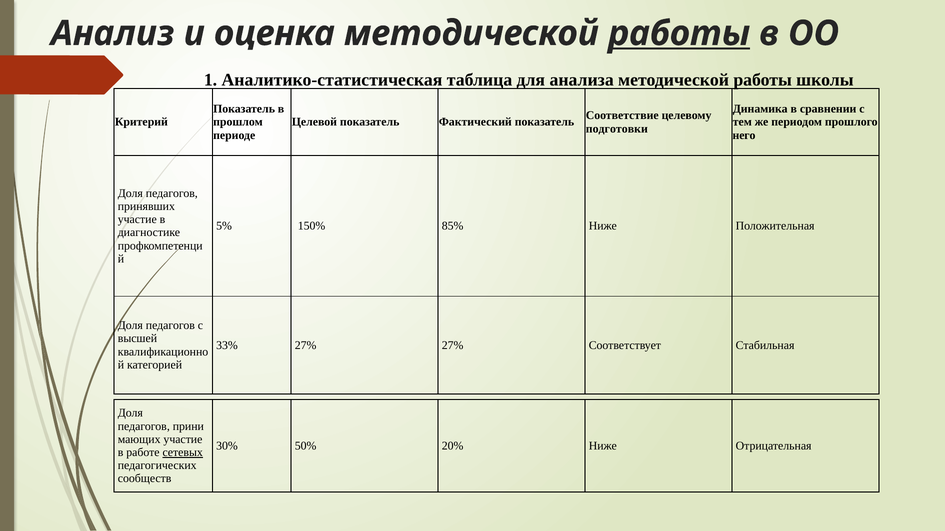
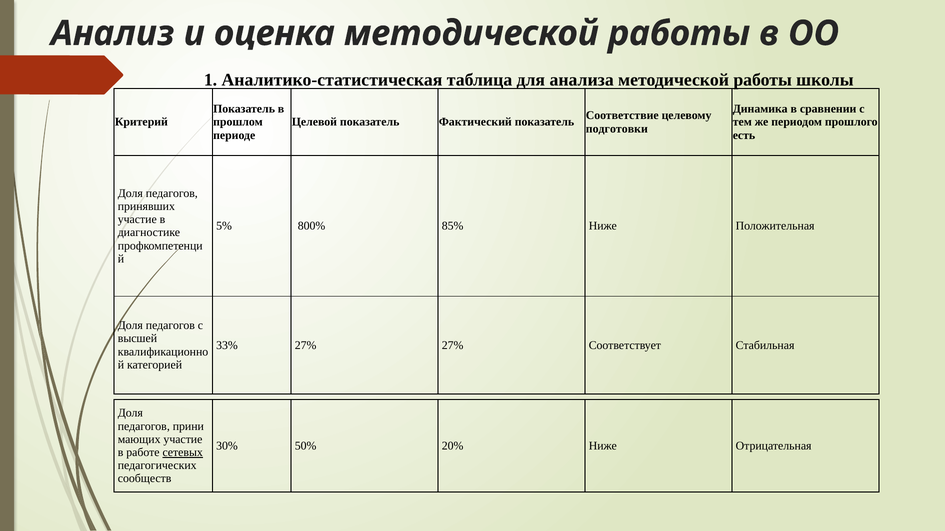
работы at (679, 33) underline: present -> none
него: него -> есть
150%: 150% -> 800%
